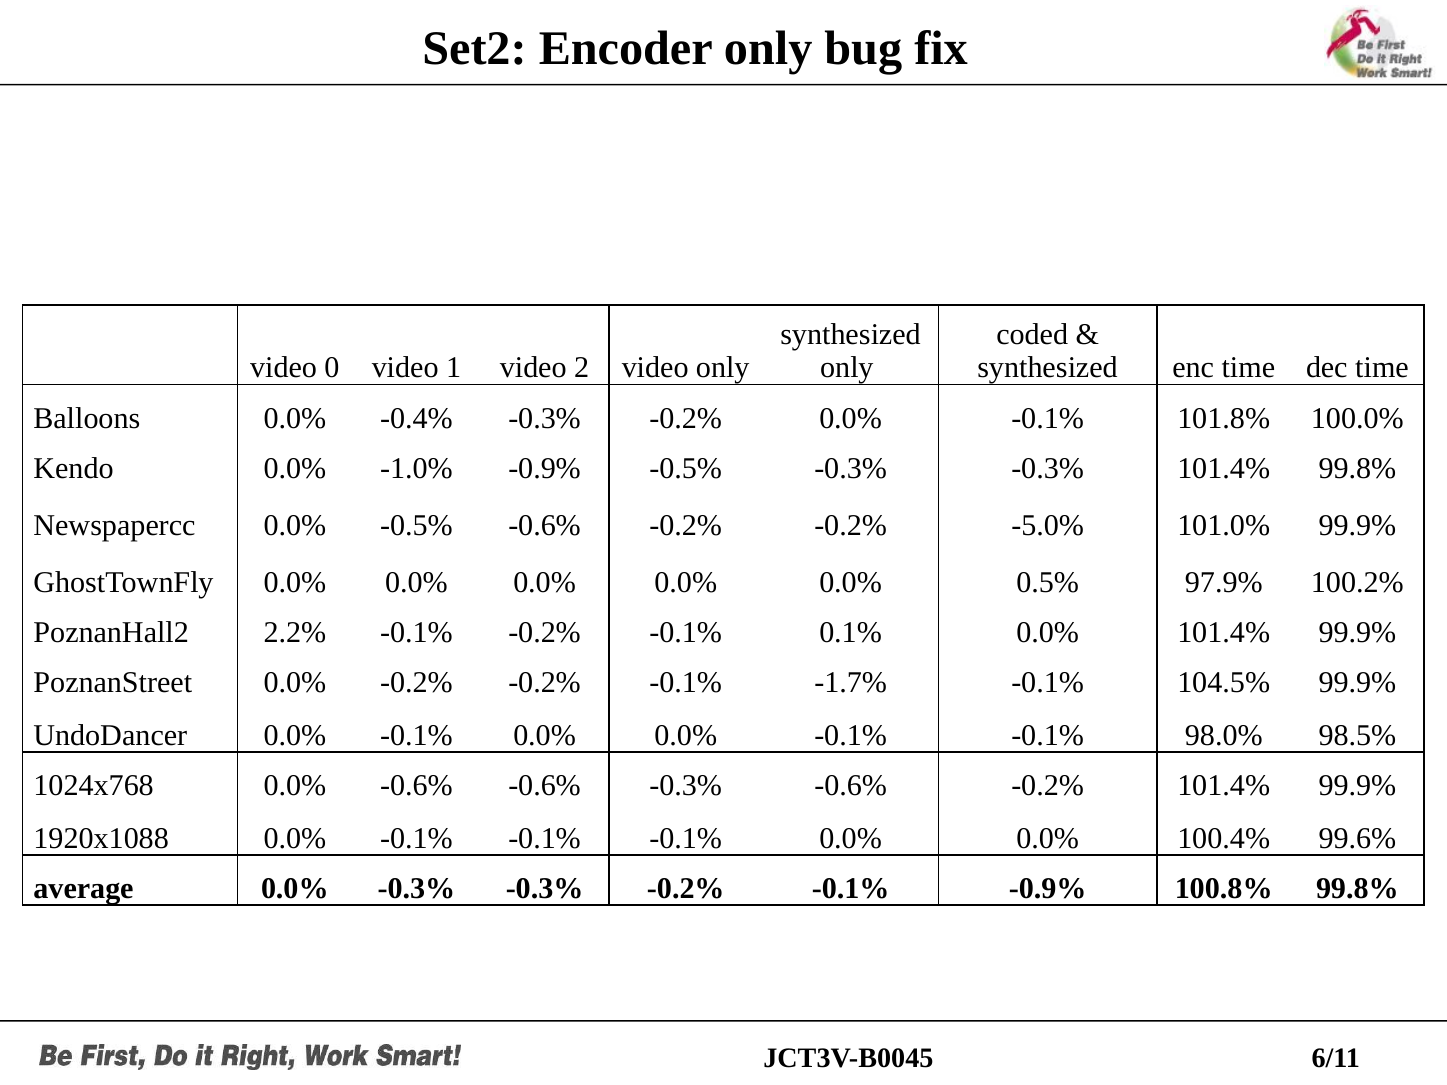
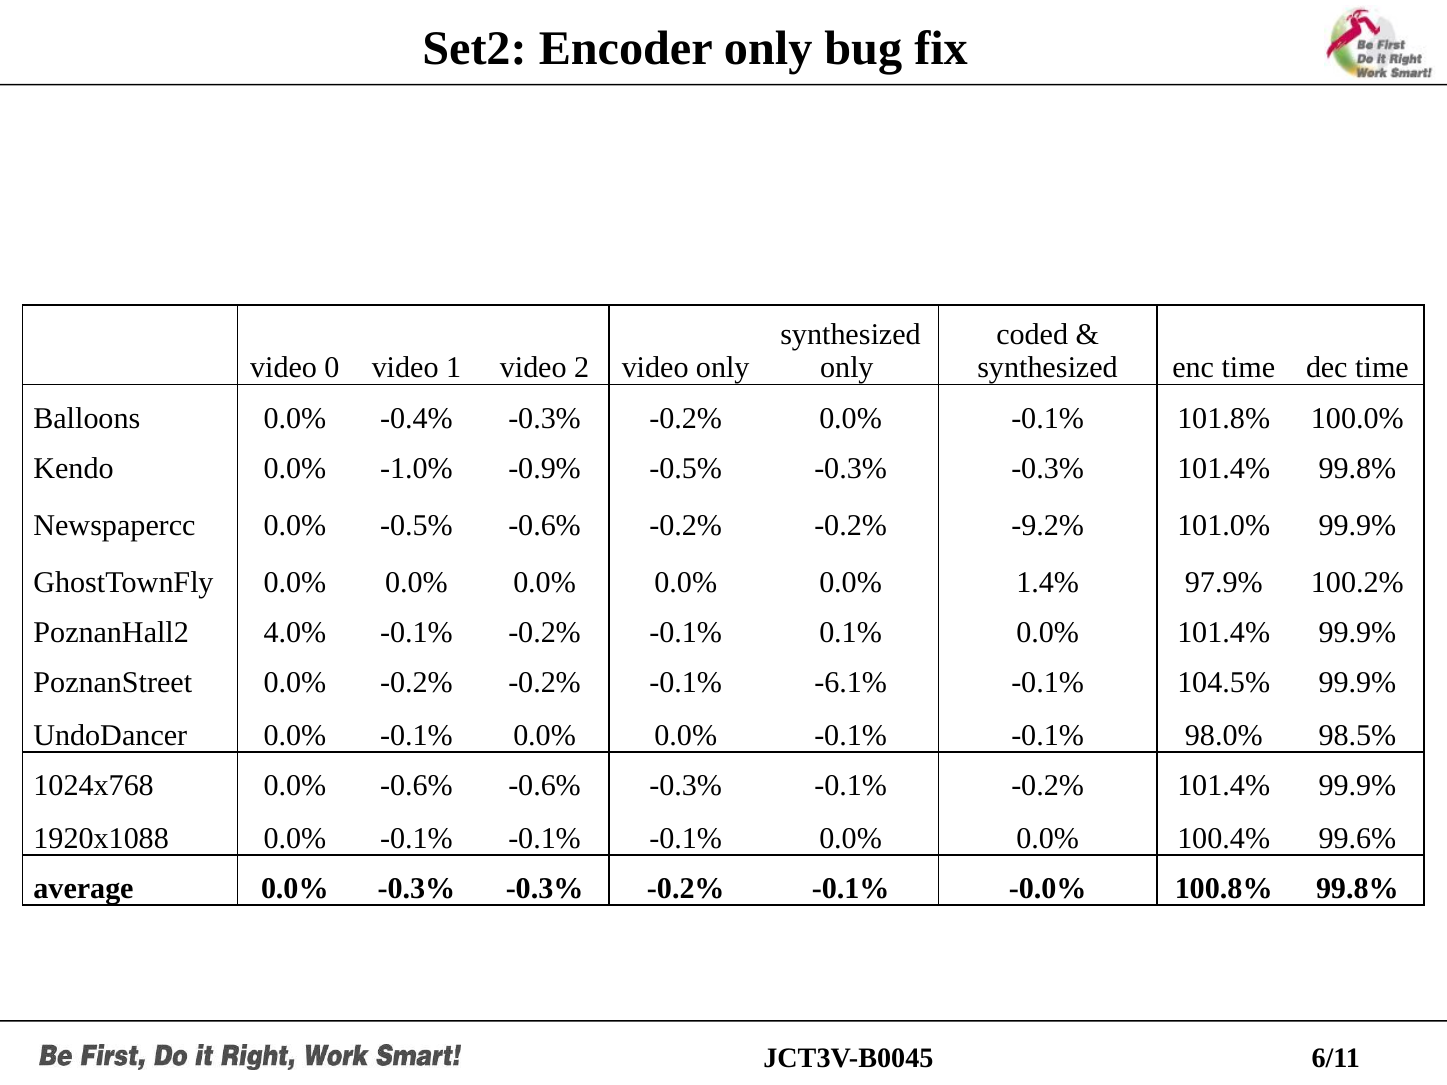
-5.0%: -5.0% -> -9.2%
0.5%: 0.5% -> 1.4%
2.2%: 2.2% -> 4.0%
-1.7%: -1.7% -> -6.1%
-0.3% -0.6%: -0.6% -> -0.1%
-0.1% -0.9%: -0.9% -> -0.0%
